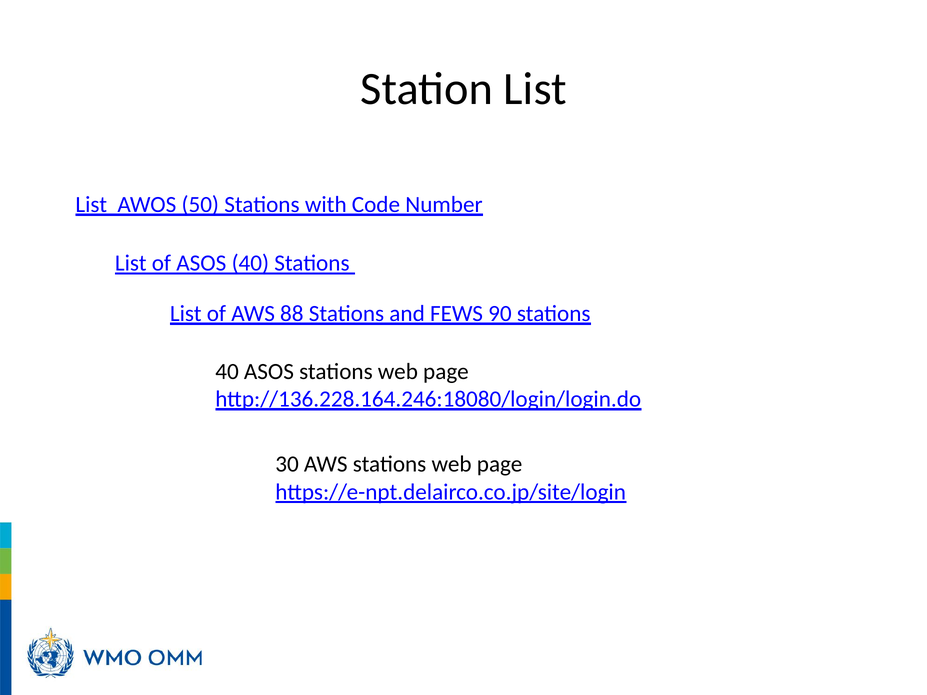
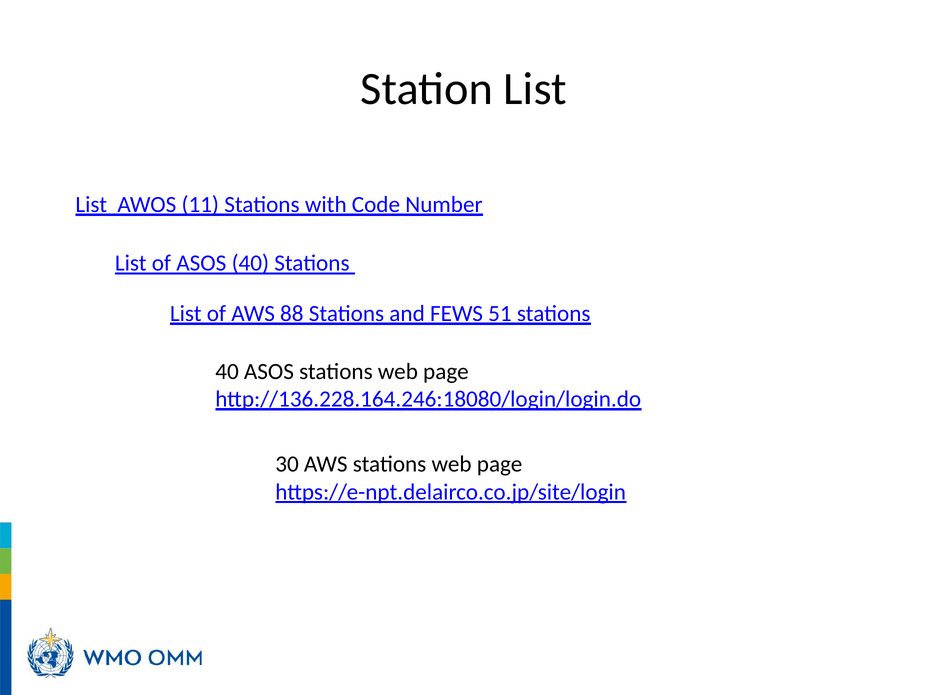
50: 50 -> 11
90: 90 -> 51
